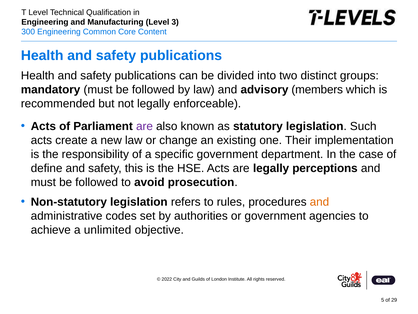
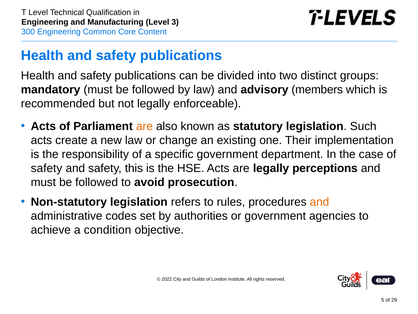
are at (145, 126) colour: purple -> orange
define at (47, 168): define -> safety
unlimited: unlimited -> condition
